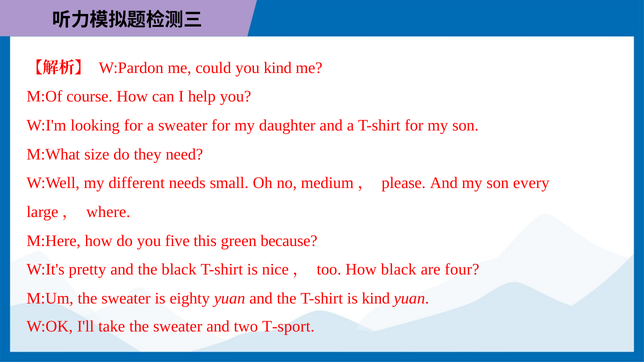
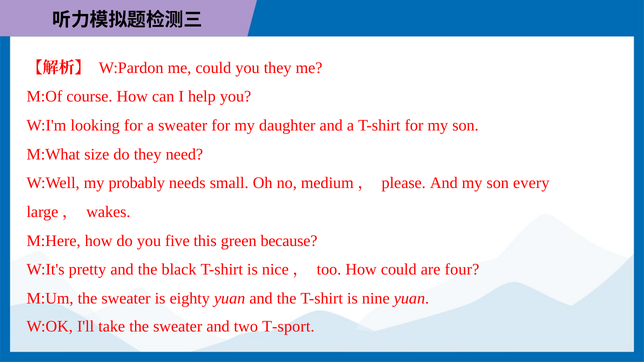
you kind: kind -> they
different: different -> probably
where: where -> wakes
How black: black -> could
is kind: kind -> nine
